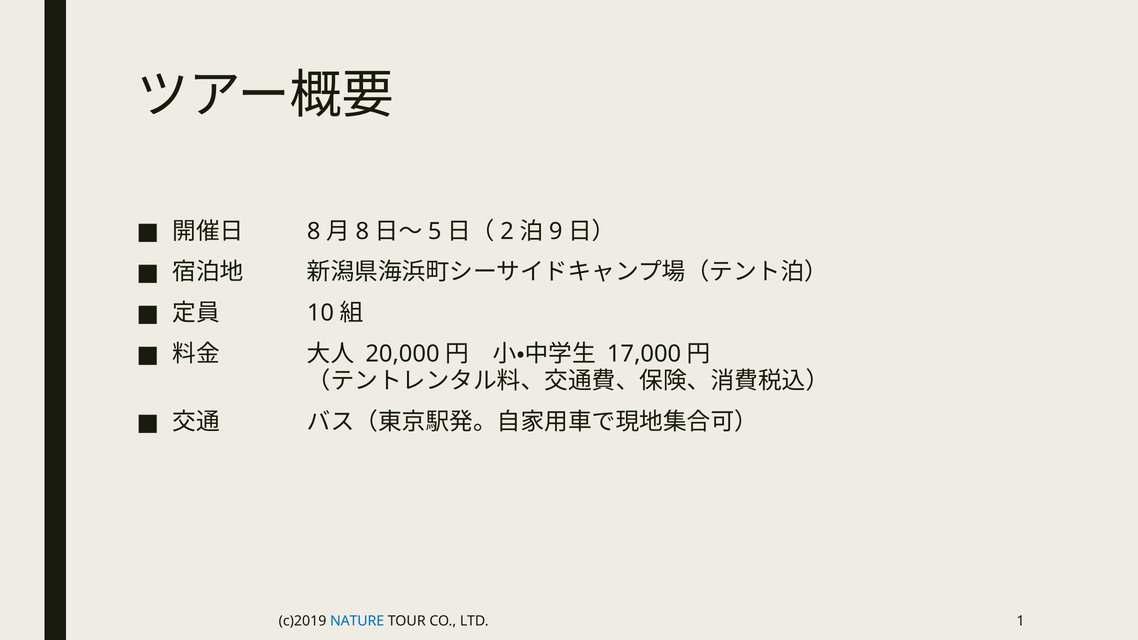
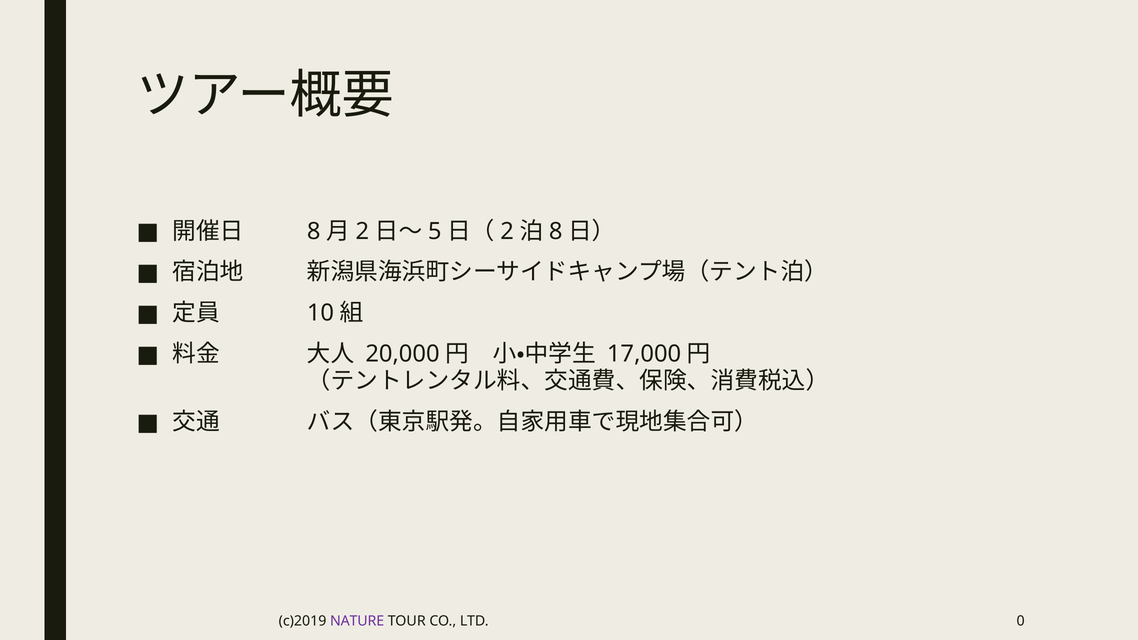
8 at (362, 231): 8 -> 2
9 at (556, 231): 9 -> 8
NATURE colour: blue -> purple
1: 1 -> 0
